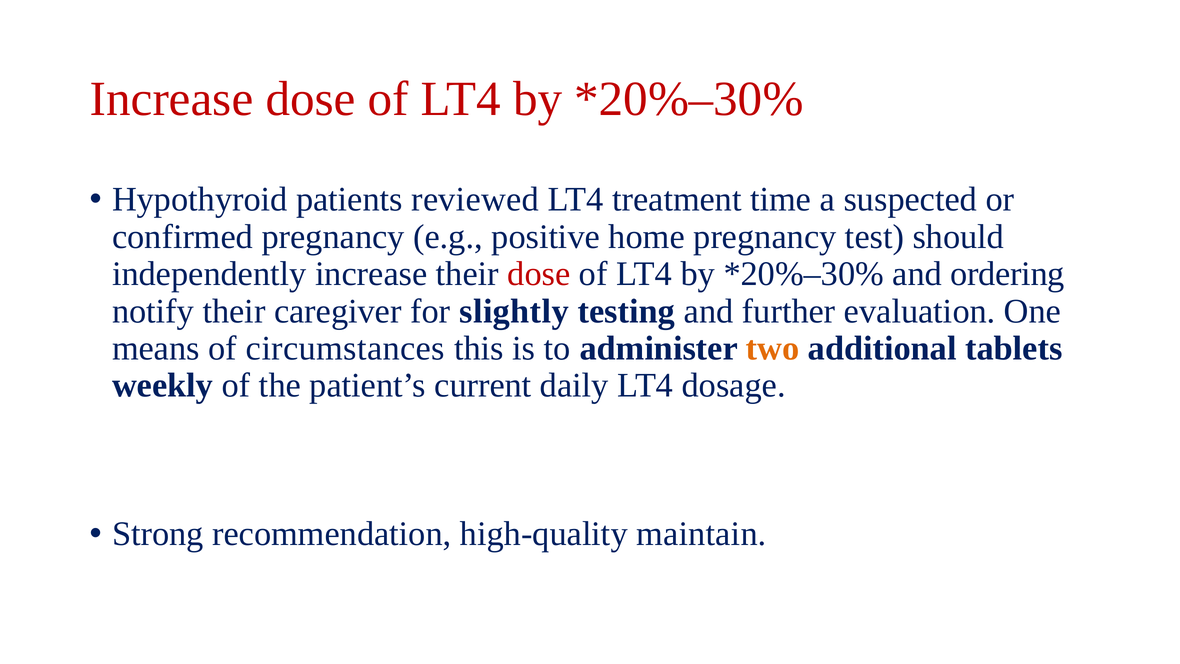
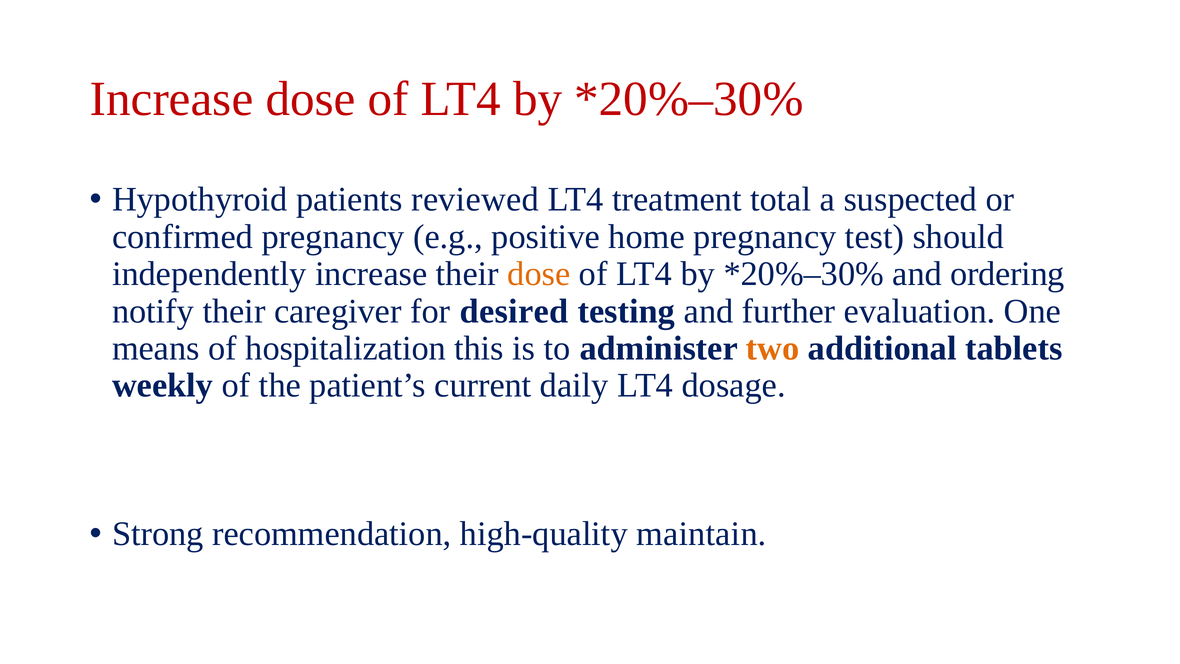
time: time -> total
dose at (539, 274) colour: red -> orange
slightly: slightly -> desired
circumstances: circumstances -> hospitalization
